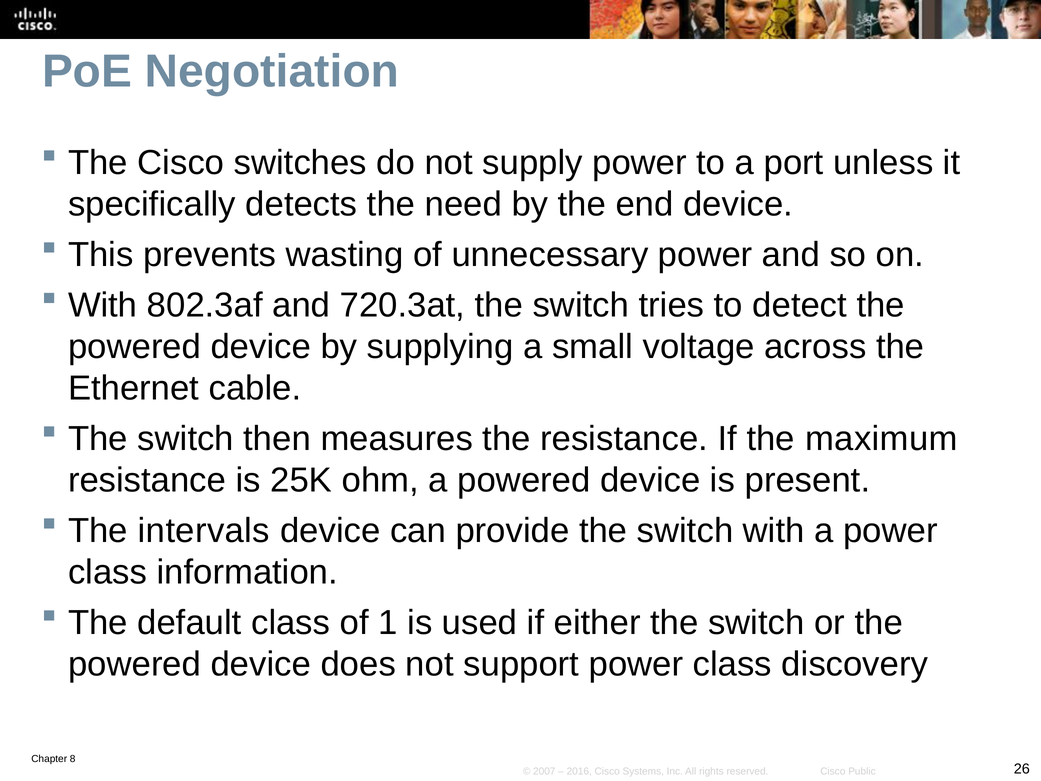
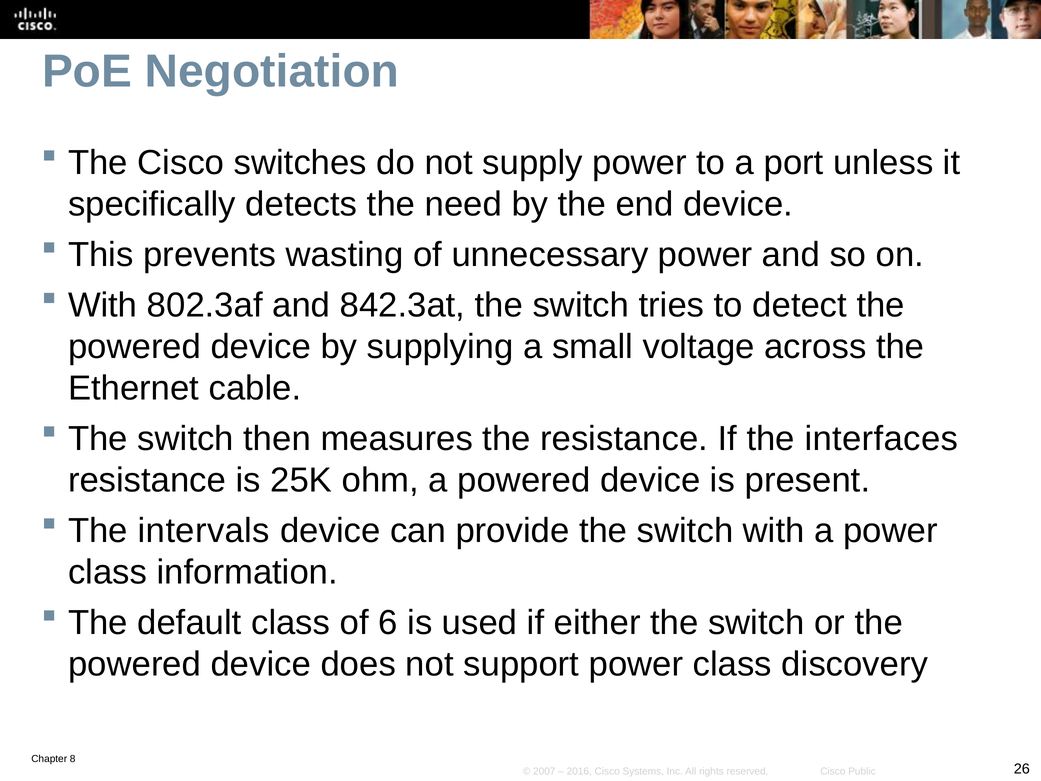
720.3at: 720.3at -> 842.3at
maximum: maximum -> interfaces
1: 1 -> 6
